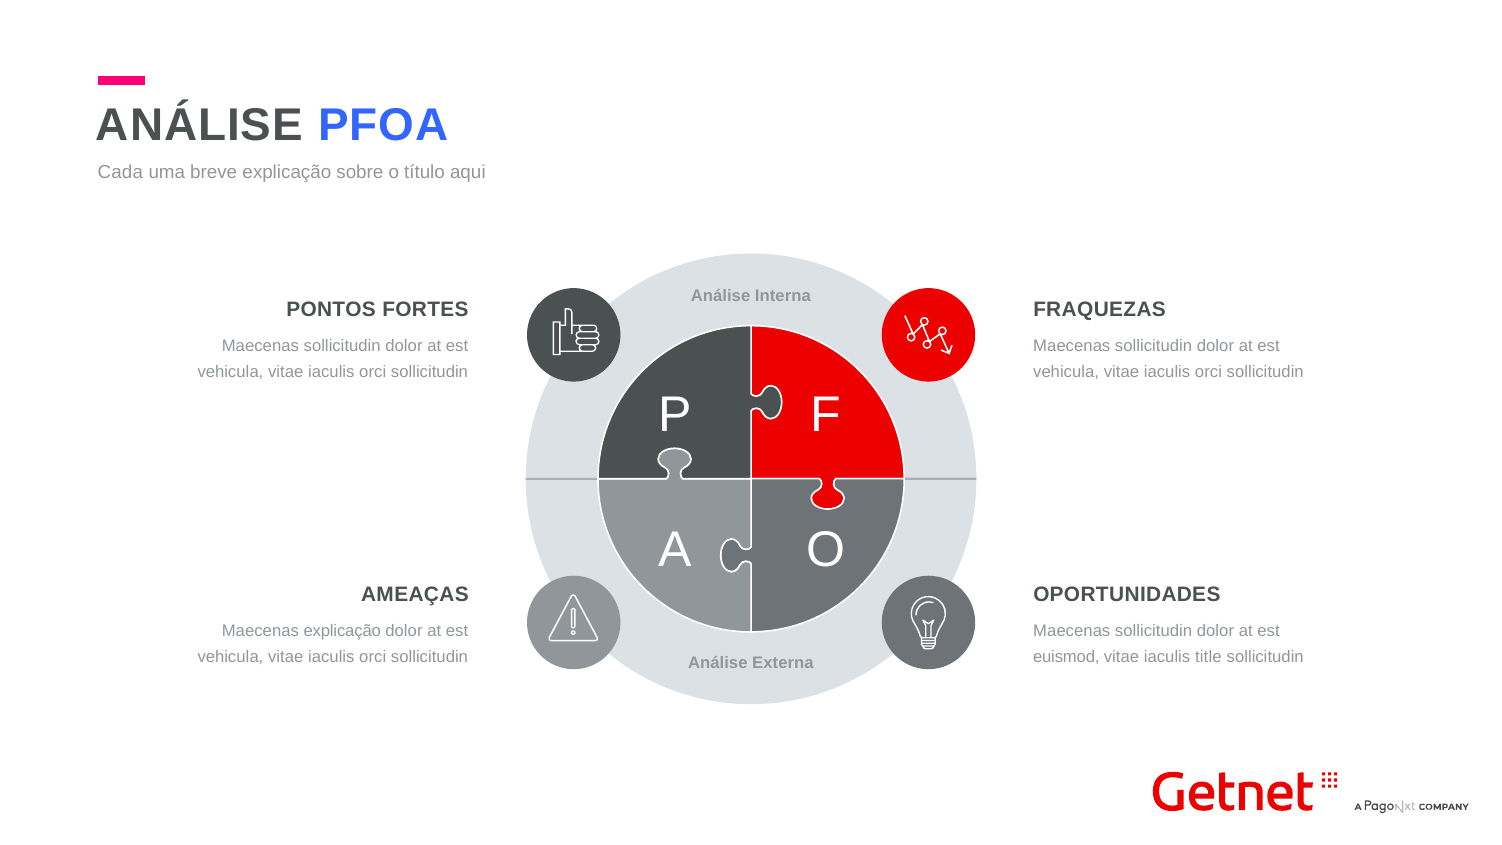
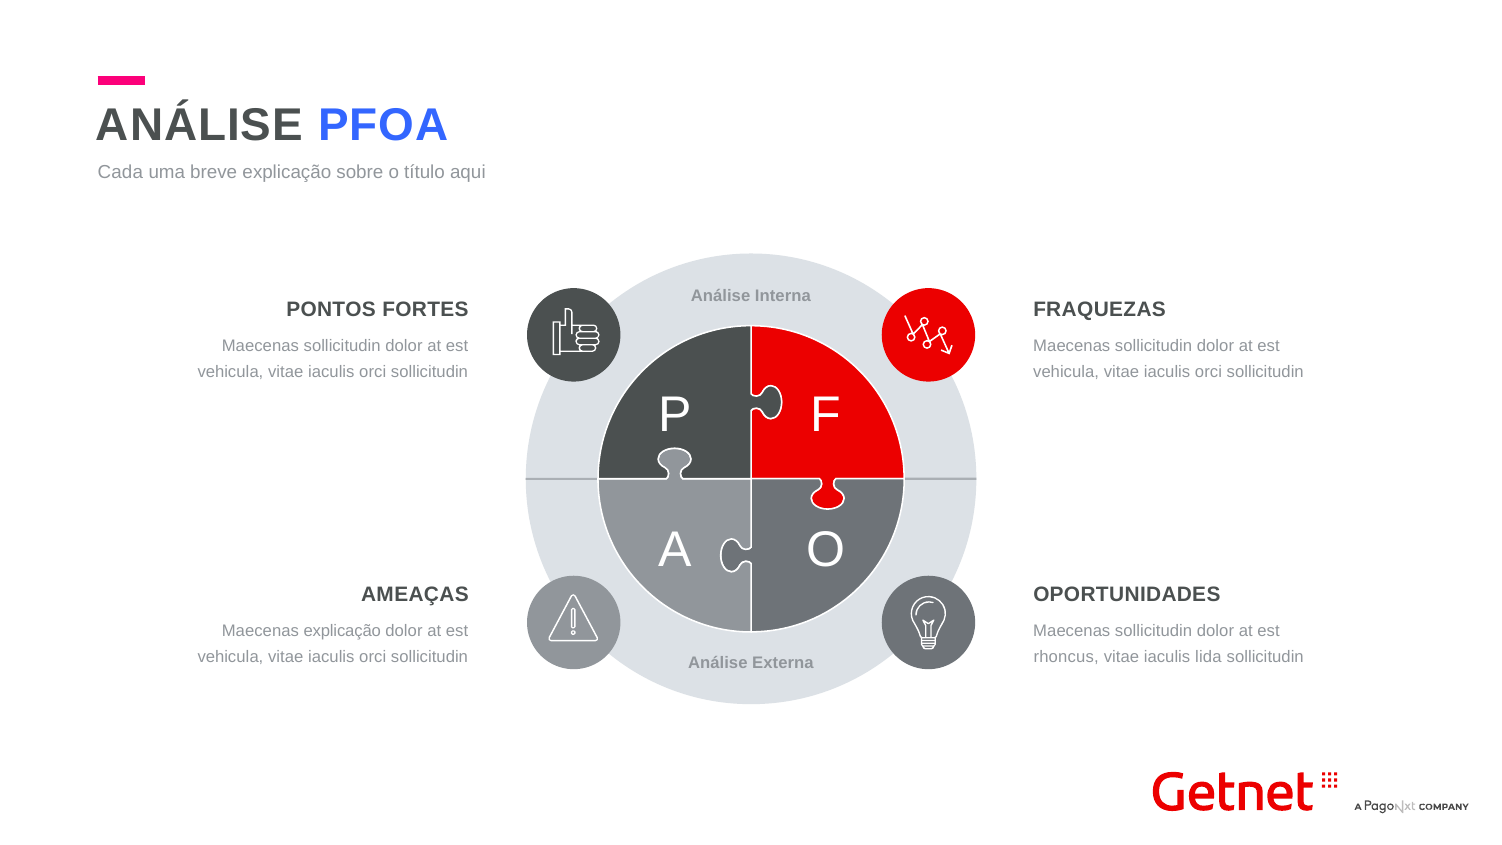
euismod: euismod -> rhoncus
title: title -> lida
